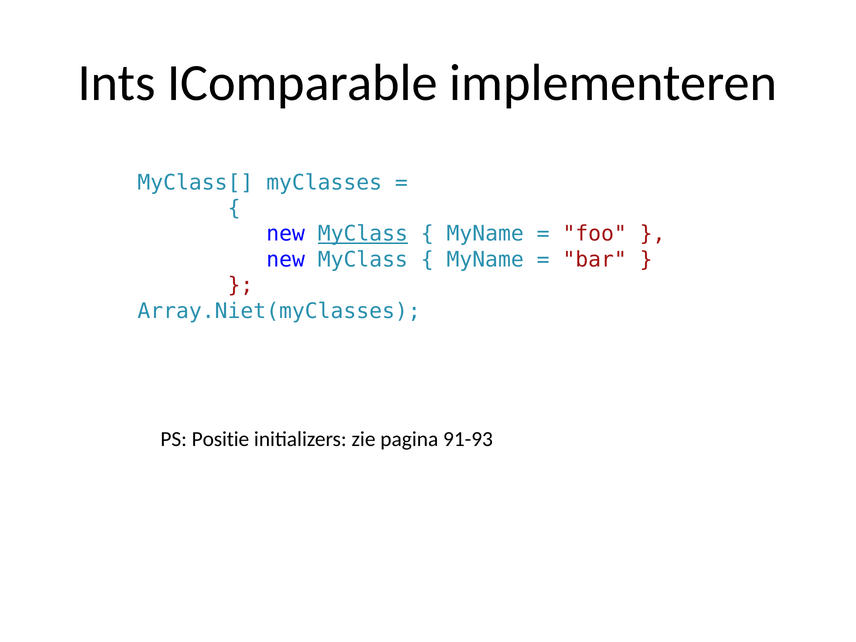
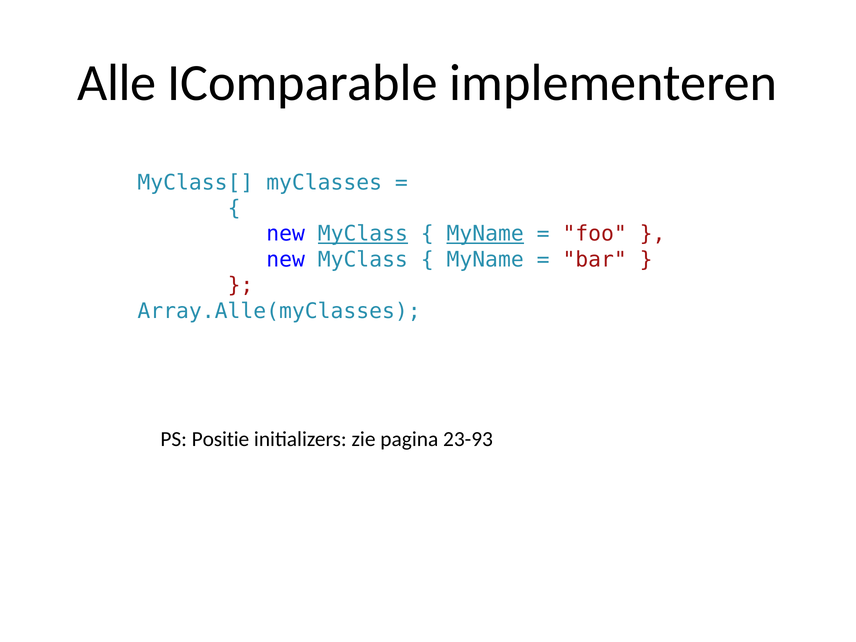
Ints: Ints -> Alle
MyName at (485, 234) underline: none -> present
Array.Niet(myClasses: Array.Niet(myClasses -> Array.Alle(myClasses
91-93: 91-93 -> 23-93
